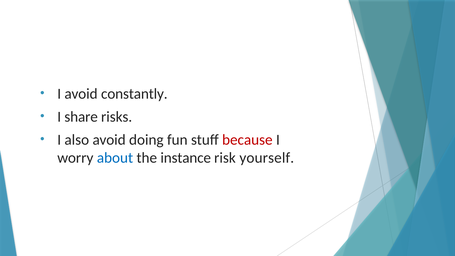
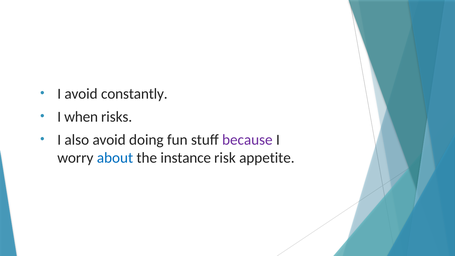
share: share -> when
because colour: red -> purple
yourself: yourself -> appetite
